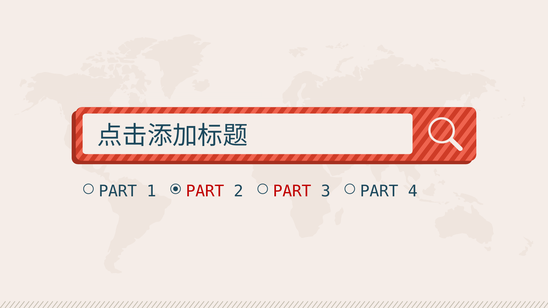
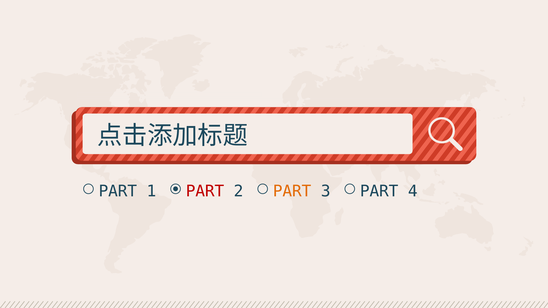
PART at (292, 191) colour: red -> orange
